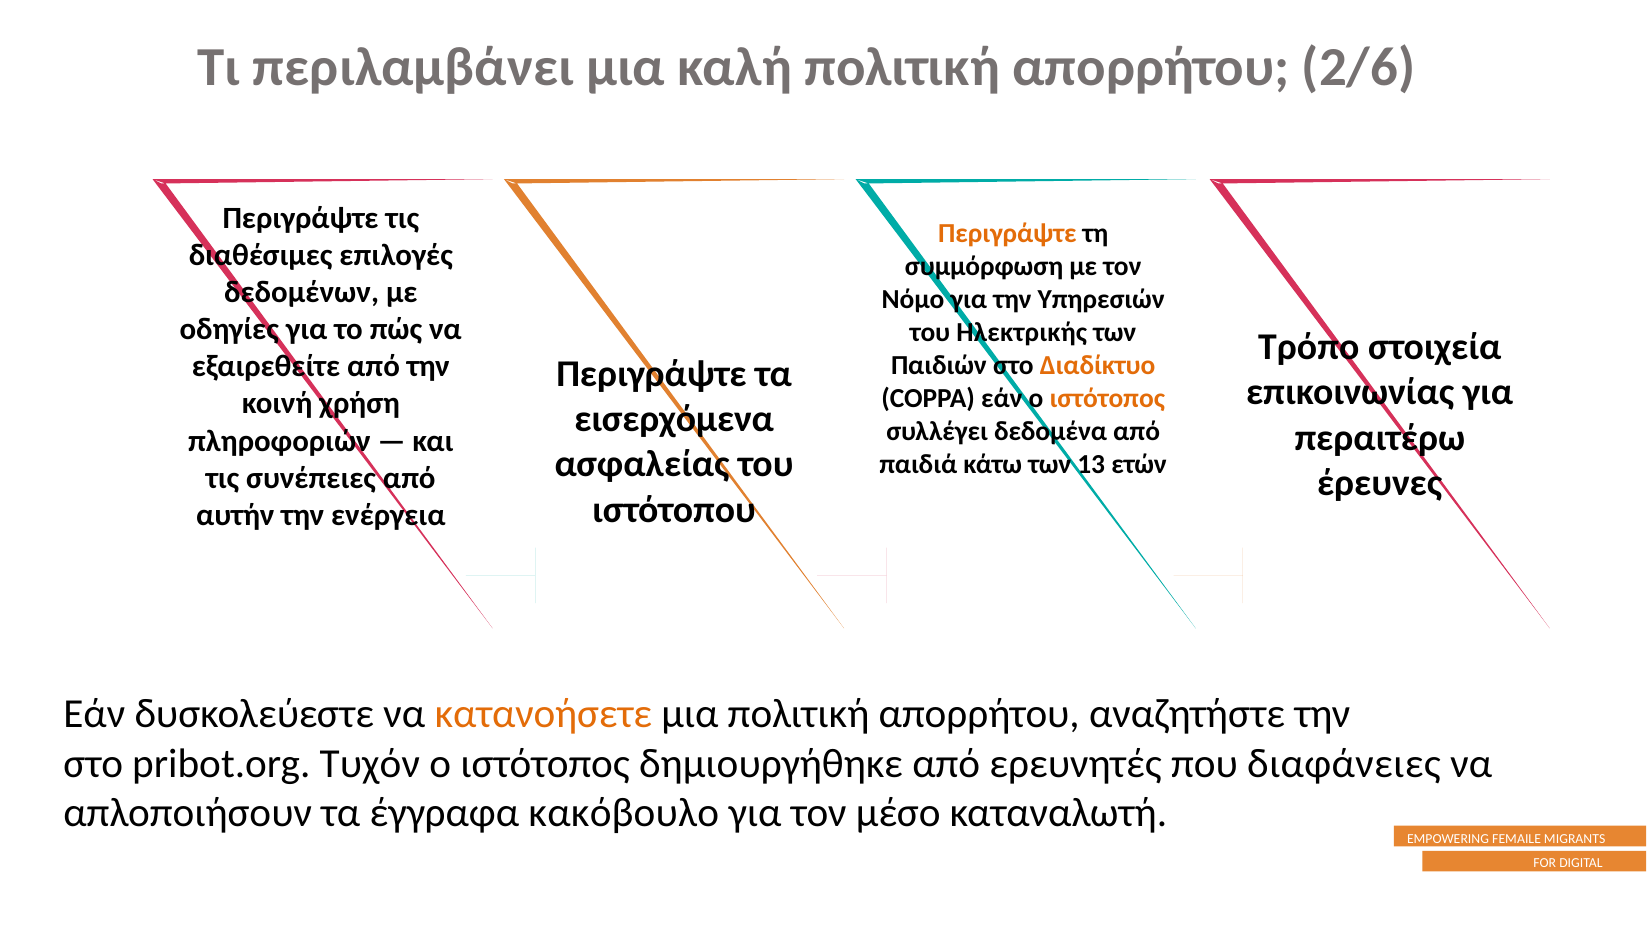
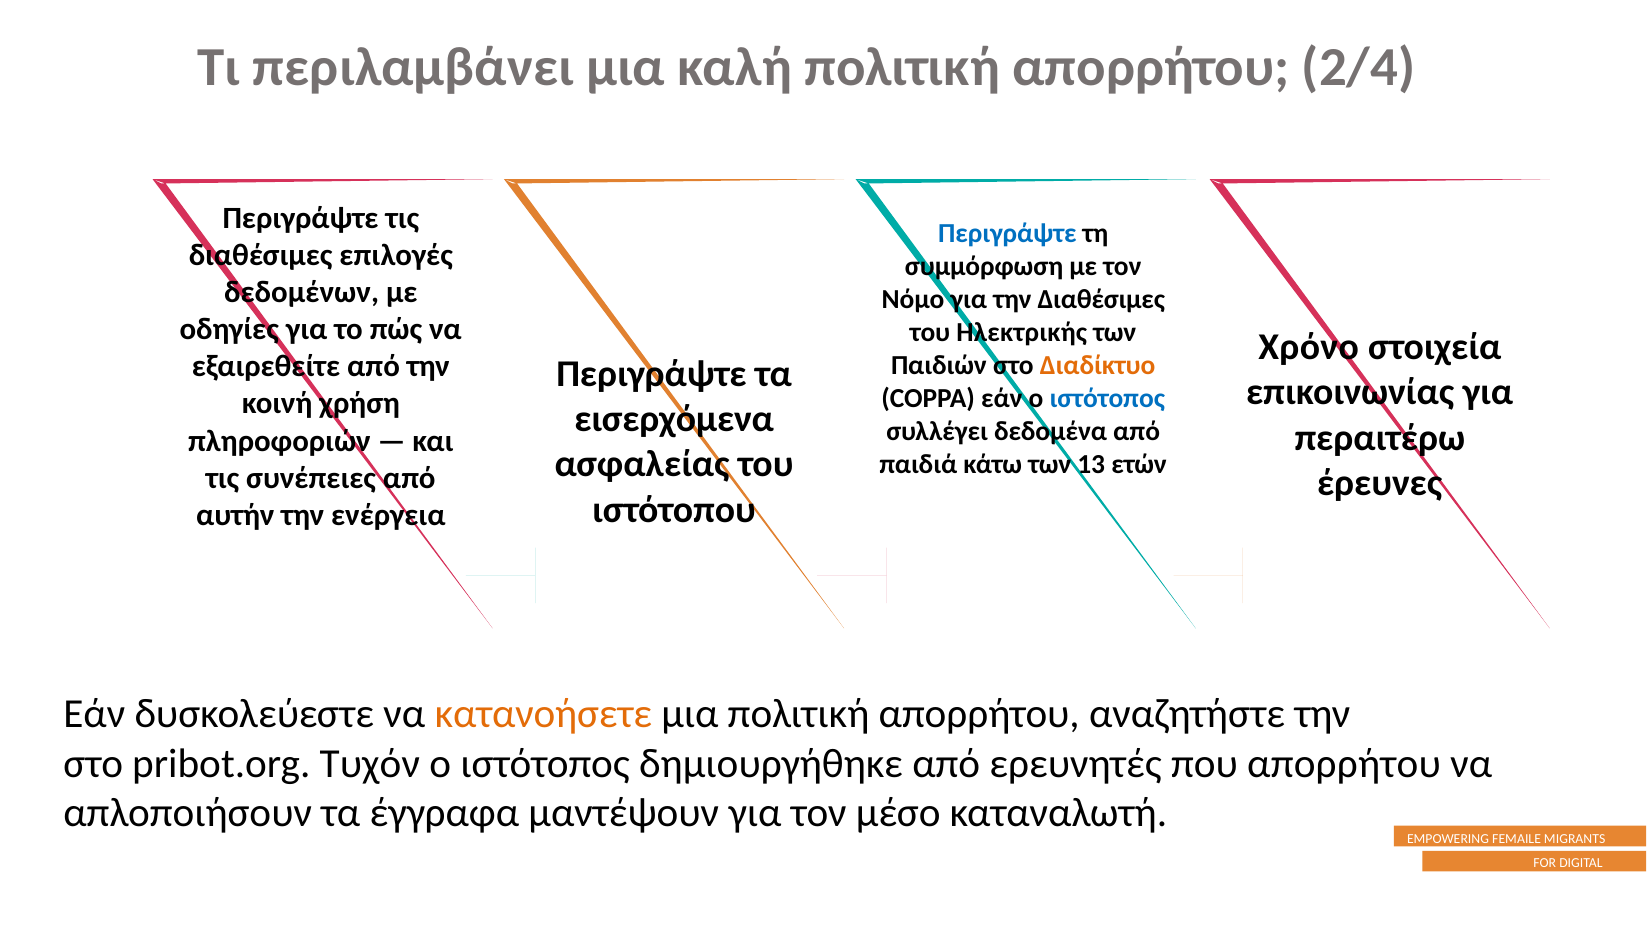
2/6: 2/6 -> 2/4
Περιγράψτε at (1007, 233) colour: orange -> blue
την Υπηρεσιών: Υπηρεσιών -> Διαθέσιμες
Τρόπο: Τρόπο -> Χρόνο
ιστότοπος at (1107, 398) colour: orange -> blue
που διαφάνειες: διαφάνειες -> απορρήτου
κακόβουλο: κακόβουλο -> μαντέψουν
